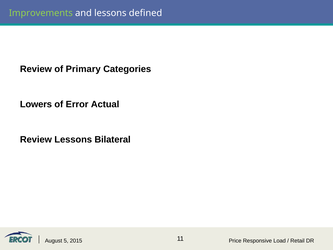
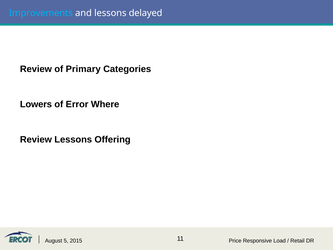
Improvements colour: light green -> light blue
defined: defined -> delayed
Actual: Actual -> Where
Bilateral: Bilateral -> Offering
